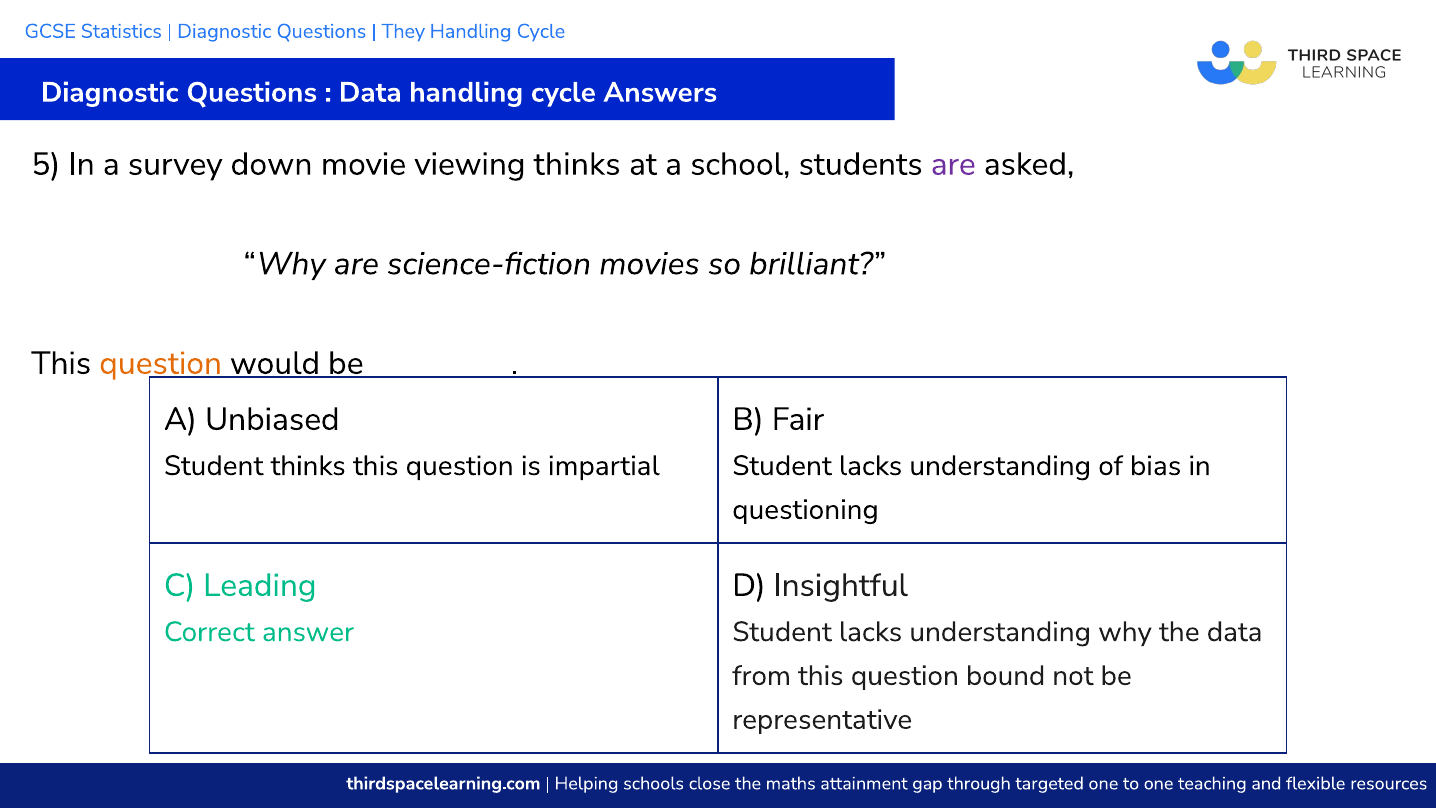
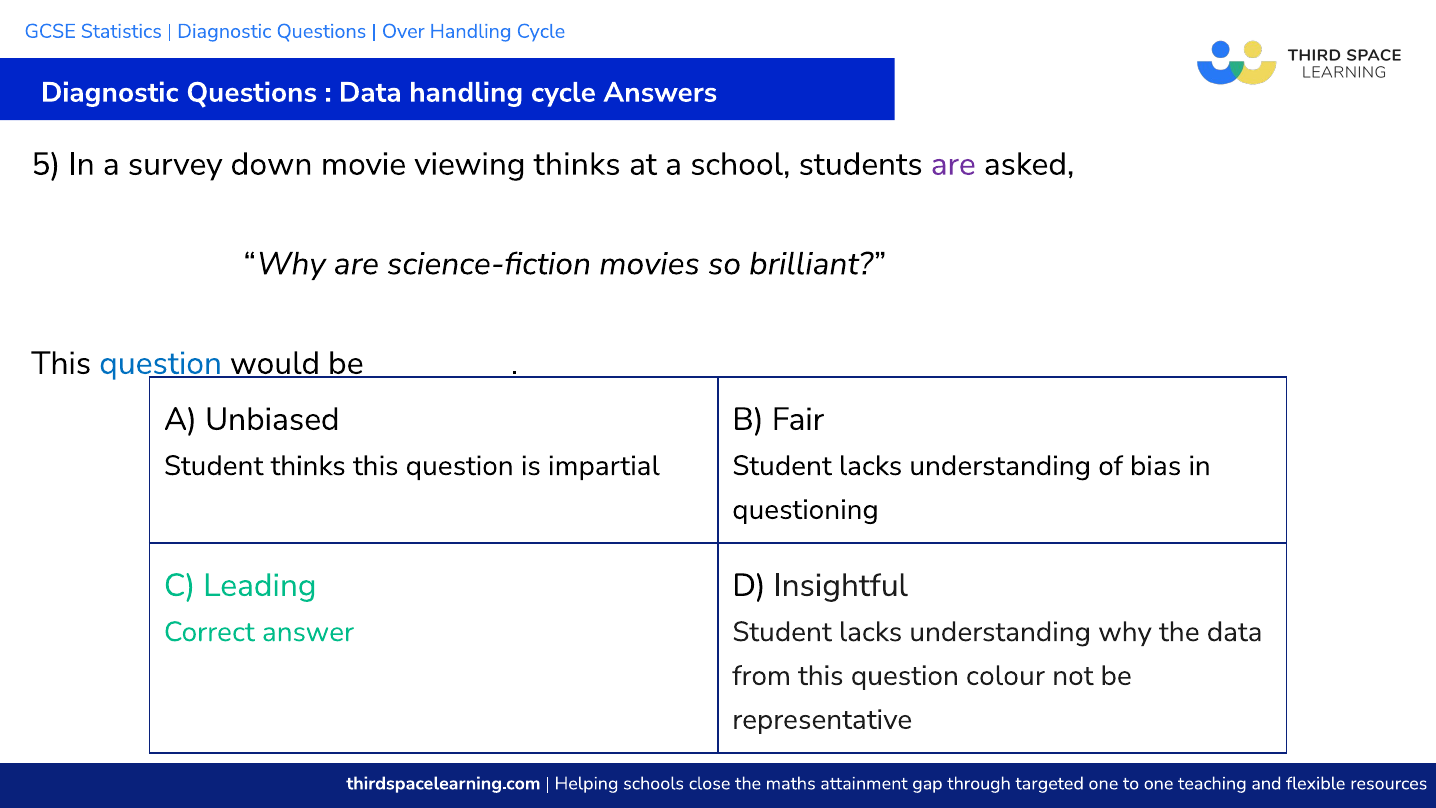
They: They -> Over
question at (161, 363) colour: orange -> blue
bound: bound -> colour
